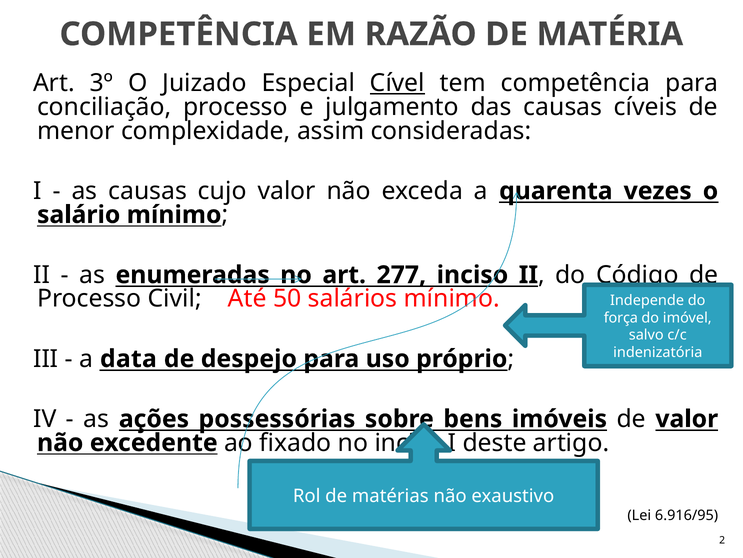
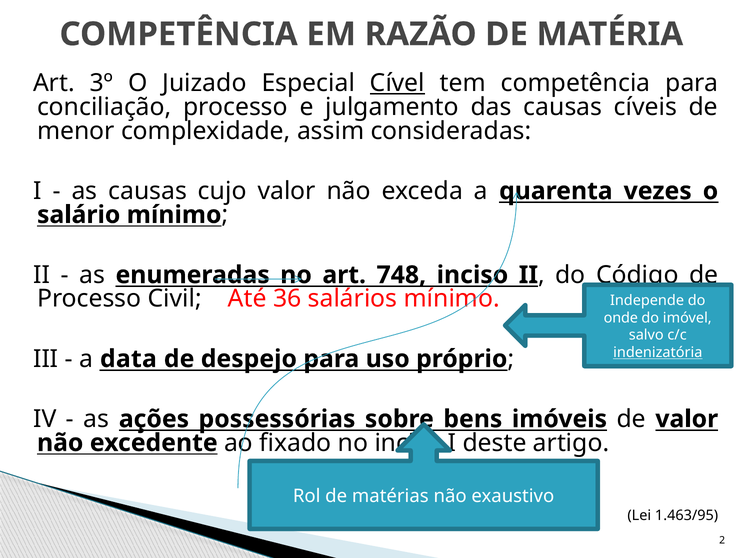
277: 277 -> 748
50: 50 -> 36
força: força -> onde
indenizatória underline: none -> present
6.916/95: 6.916/95 -> 1.463/95
